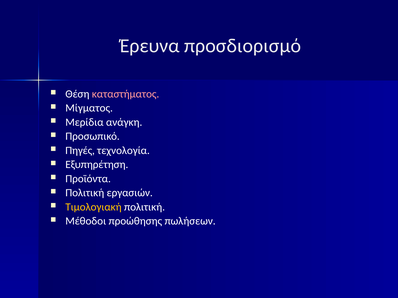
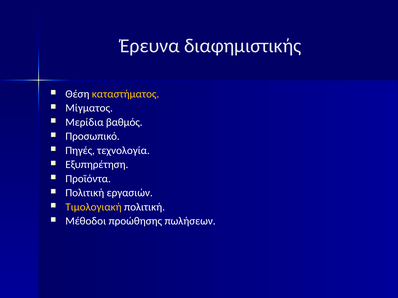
προσδιορισμό: προσδιορισμό -> διαφημιστικής
καταστήματος colour: pink -> yellow
ανάγκη: ανάγκη -> βαθμός
